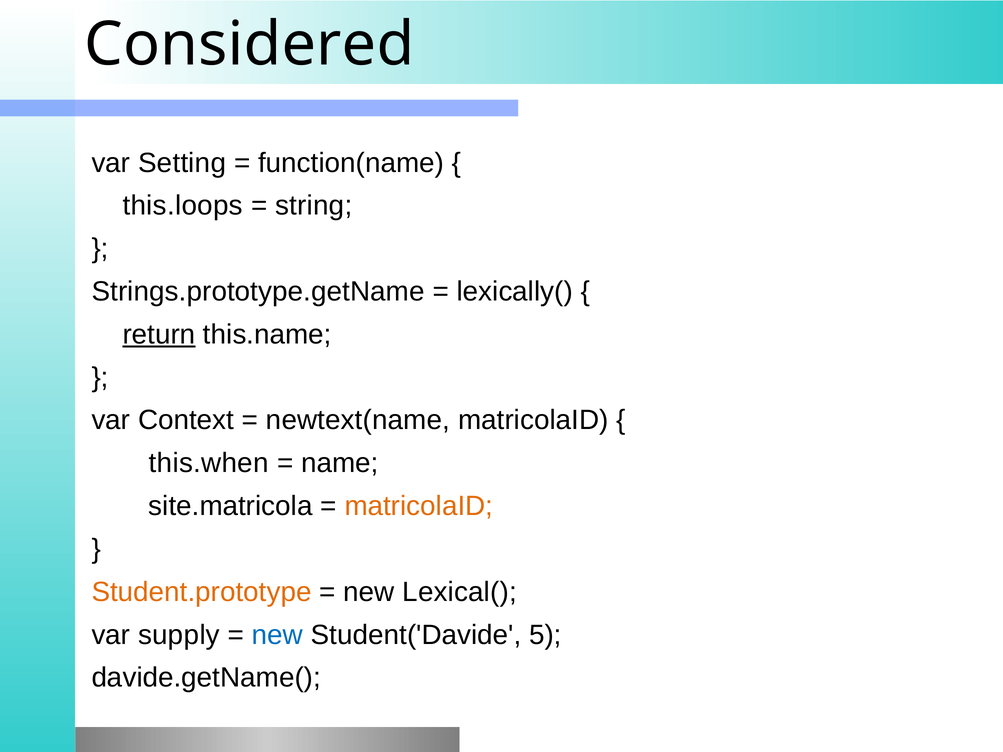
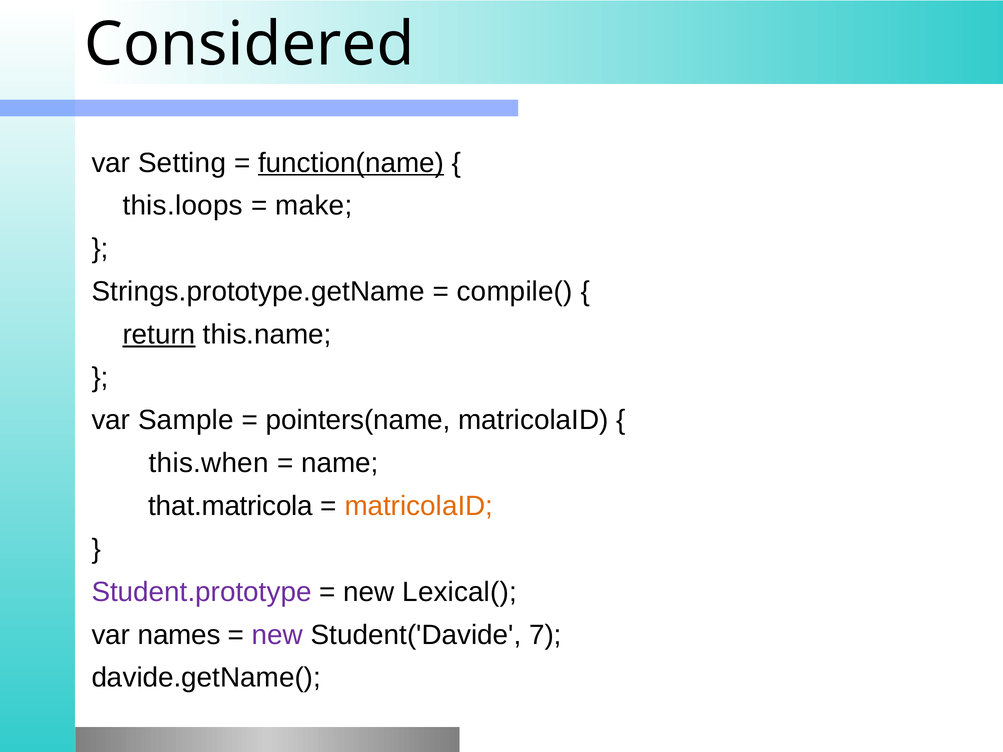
function(name underline: none -> present
string: string -> make
lexically(: lexically( -> compile(
Context: Context -> Sample
newtext(name: newtext(name -> pointers(name
site.matricola: site.matricola -> that.matricola
Student.prototype colour: orange -> purple
supply: supply -> names
new at (277, 635) colour: blue -> purple
5: 5 -> 7
